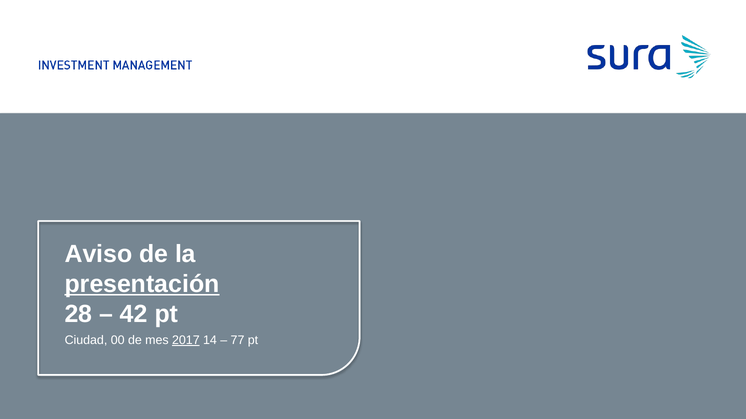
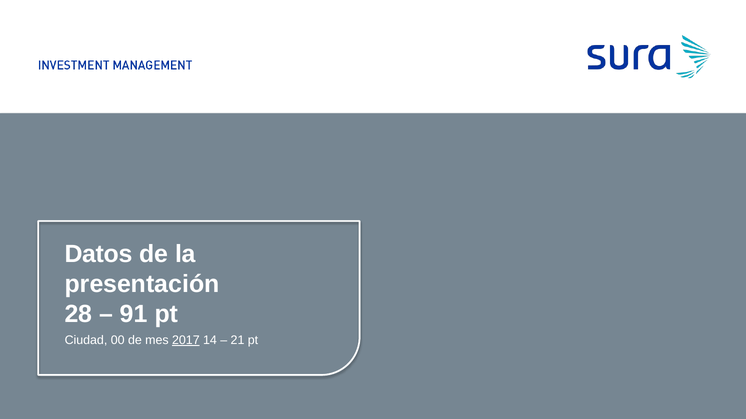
Aviso: Aviso -> Datos
presentación underline: present -> none
42: 42 -> 91
77: 77 -> 21
